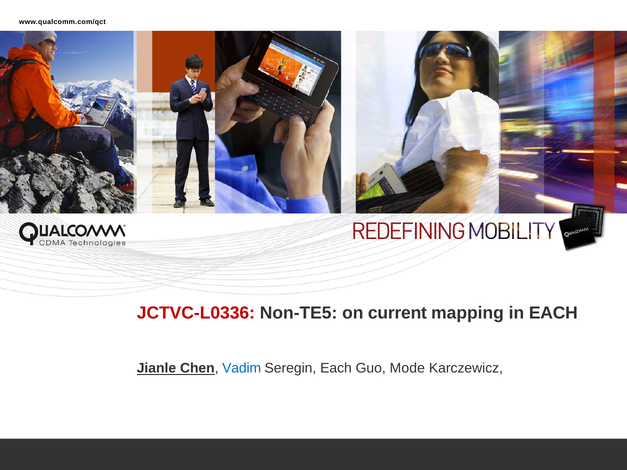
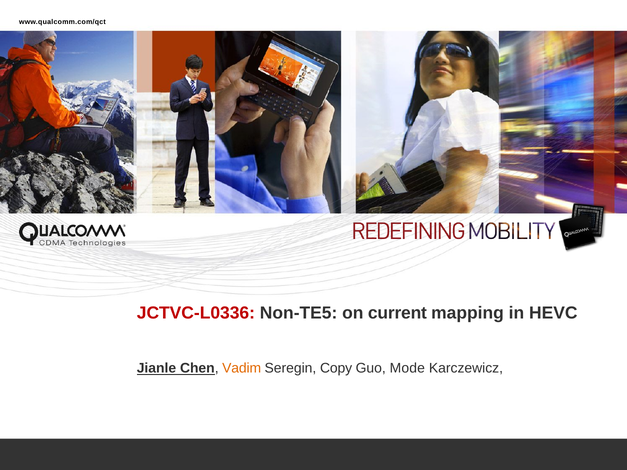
in EACH: EACH -> HEVC
Vadim colour: blue -> orange
Seregin Each: Each -> Copy
